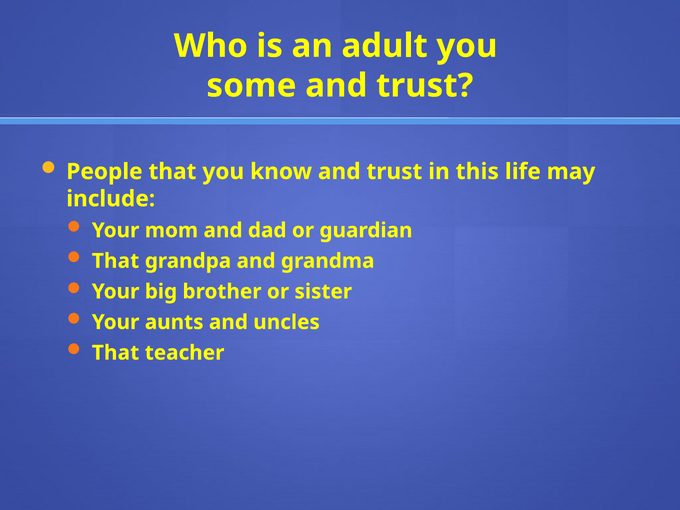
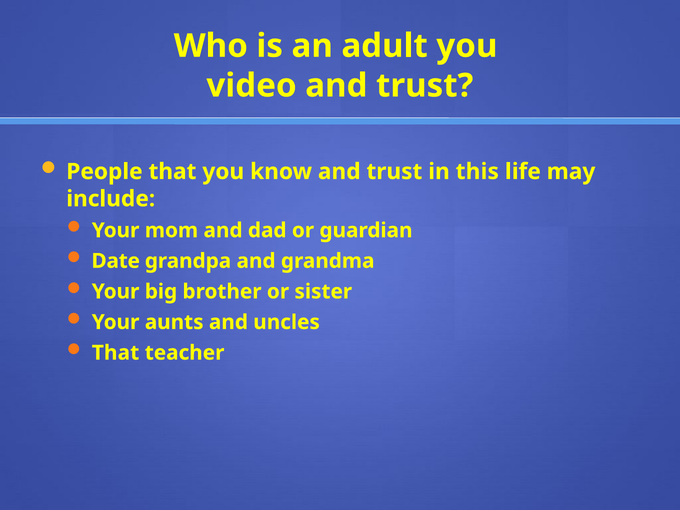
some: some -> video
That at (116, 261): That -> Date
